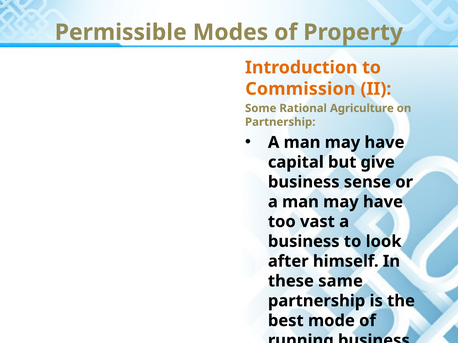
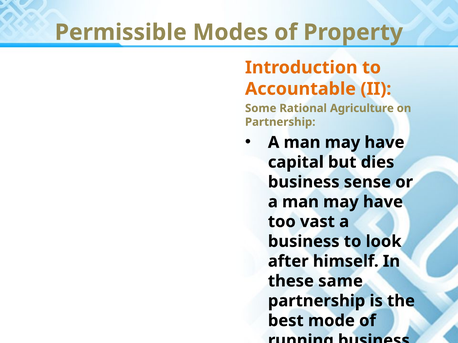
Commission: Commission -> Accountable
give: give -> dies
